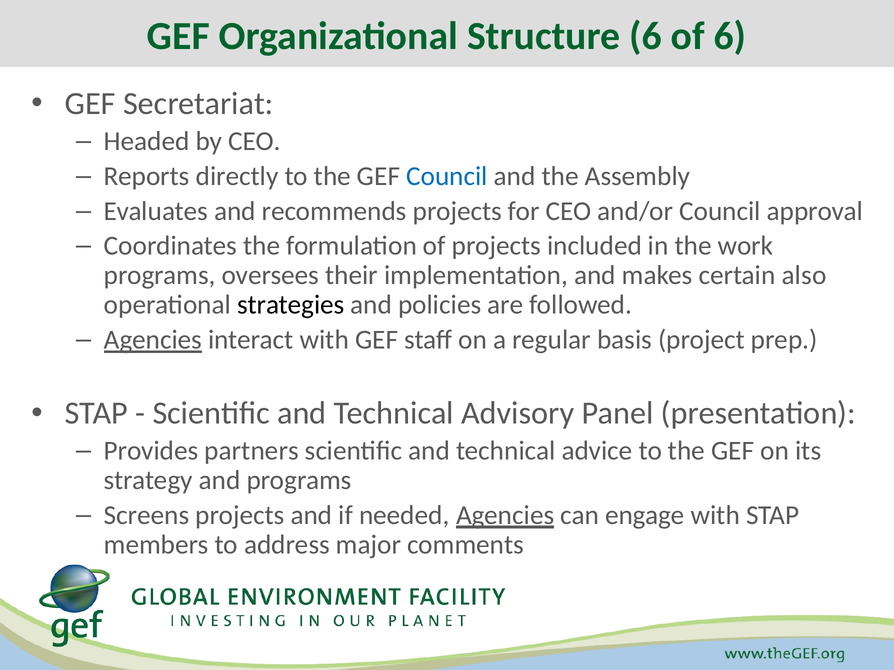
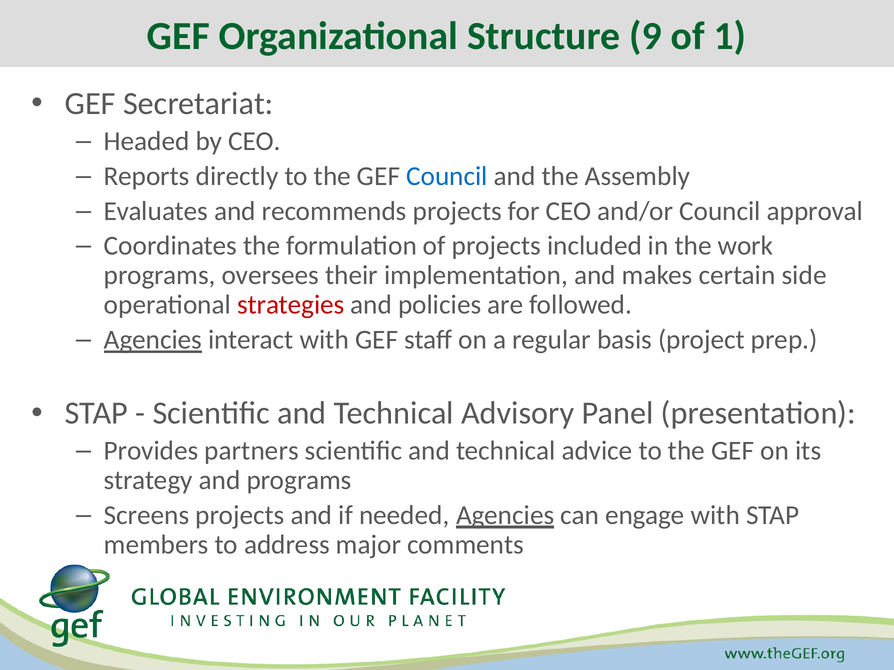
Structure 6: 6 -> 9
of 6: 6 -> 1
also: also -> side
strategies colour: black -> red
